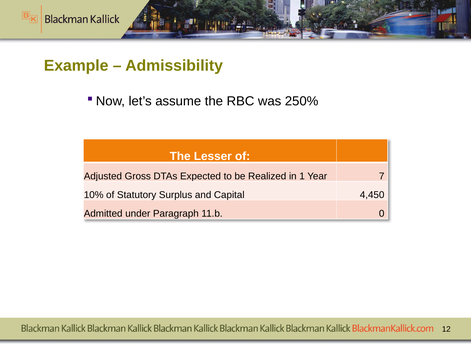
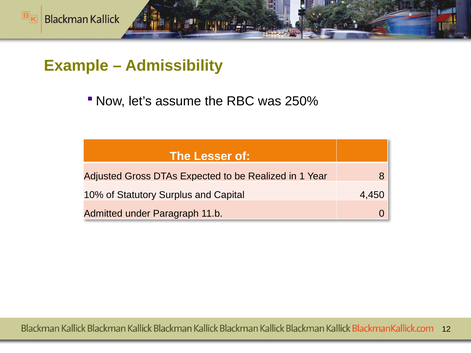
7: 7 -> 8
